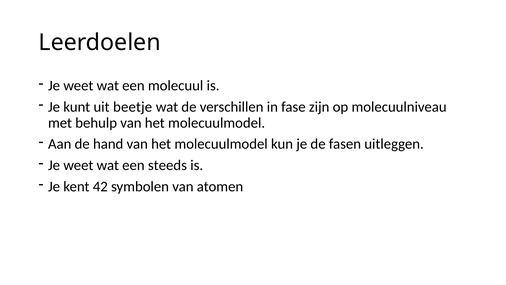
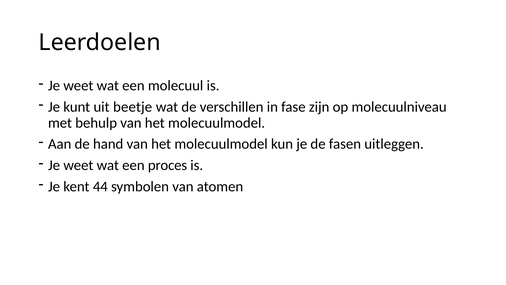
steeds: steeds -> proces
42: 42 -> 44
